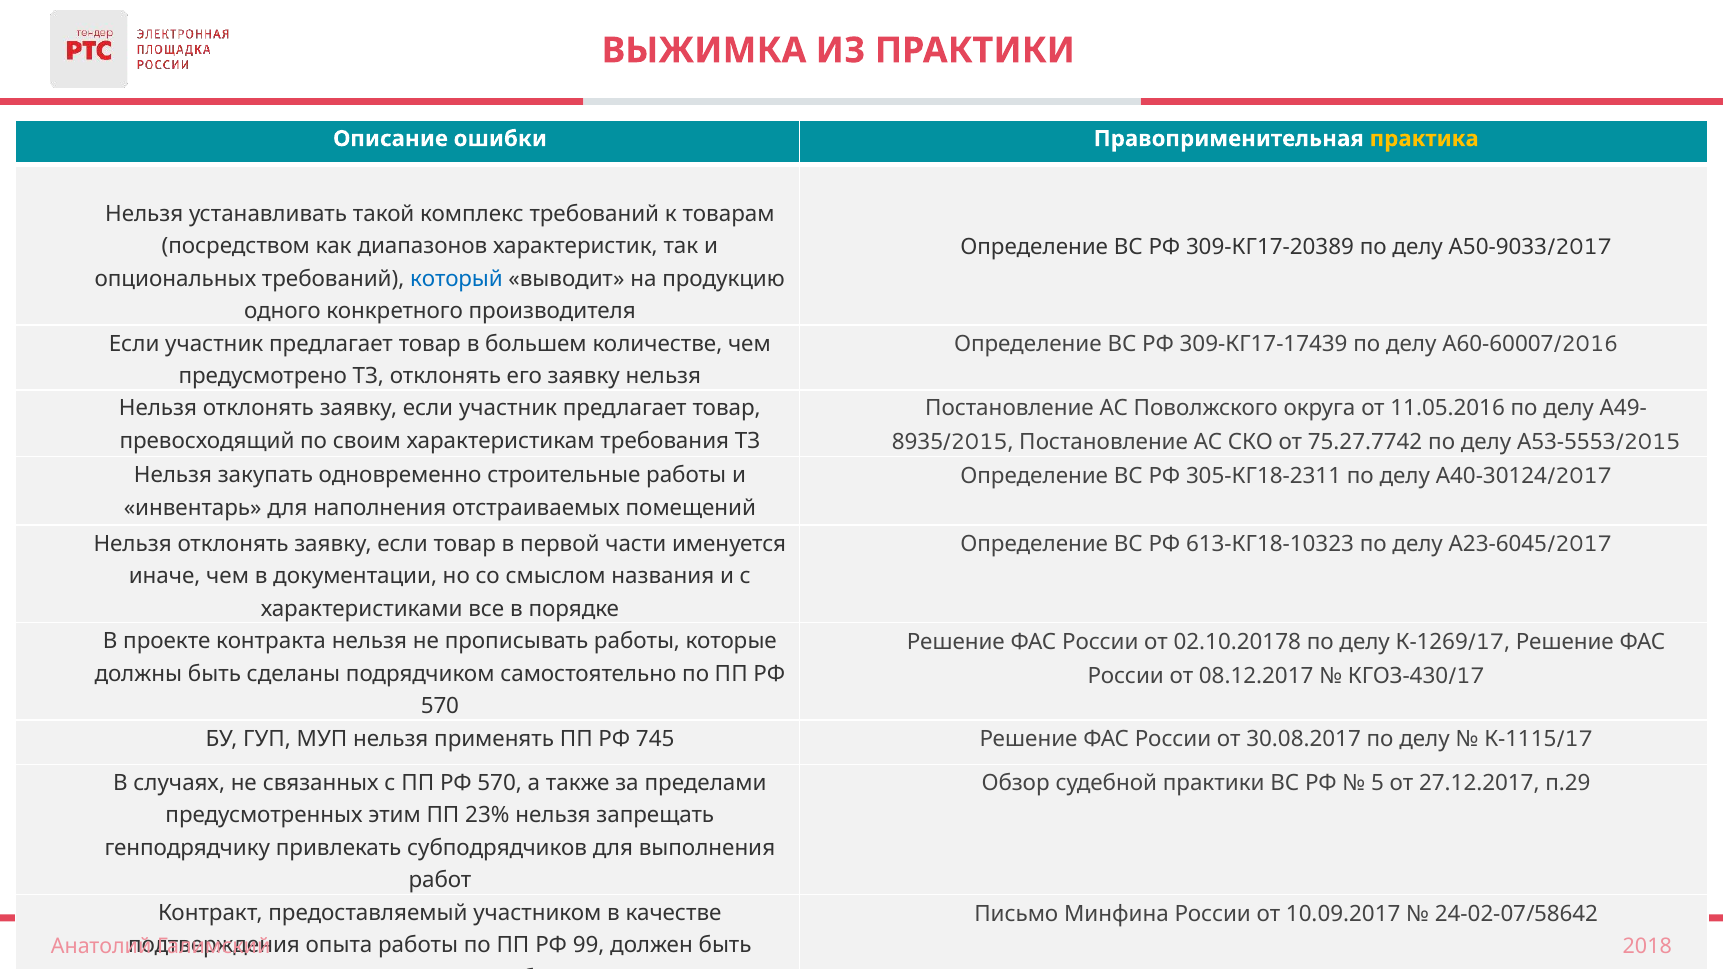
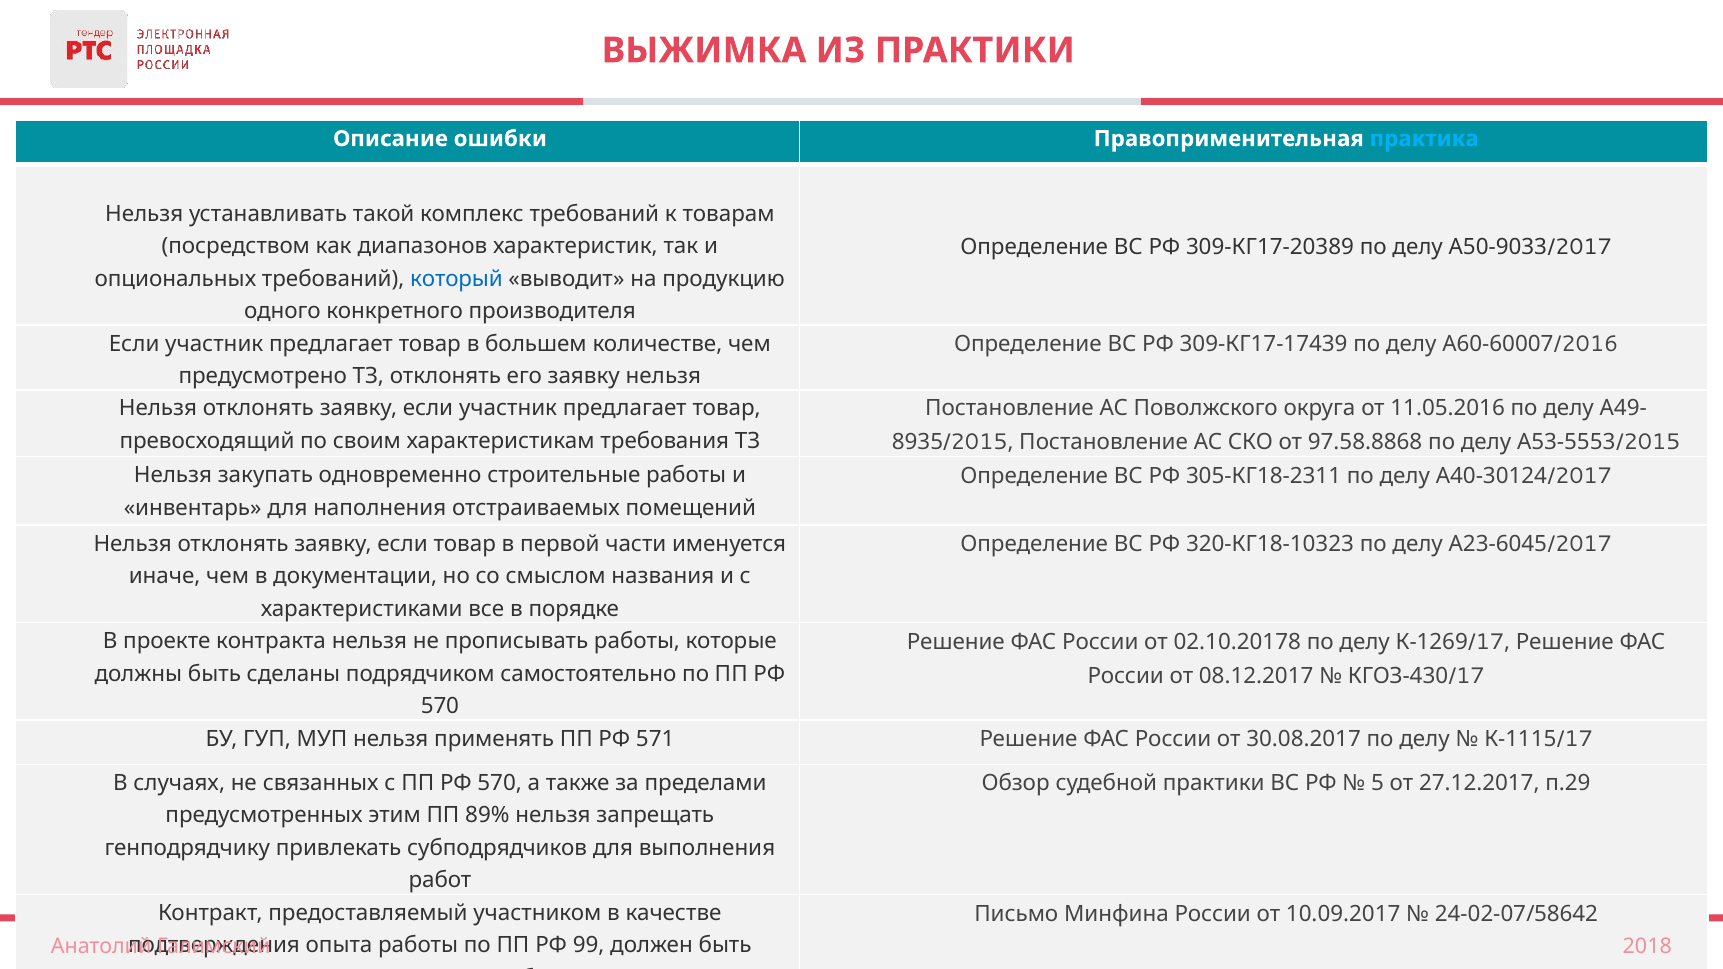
практика colour: yellow -> light blue
75.27.7742: 75.27.7742 -> 97.58.8868
613-КГ18-10323: 613-КГ18-10323 -> 320-КГ18-10323
745: 745 -> 571
23%: 23% -> 89%
